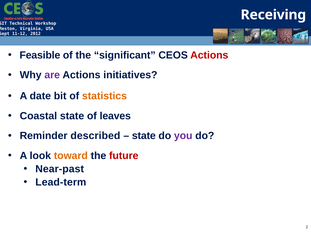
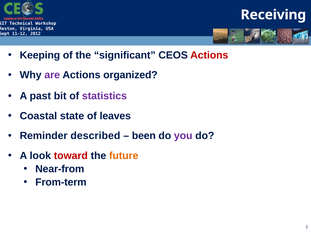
Feasible: Feasible -> Keeping
initiatives: initiatives -> organized
date: date -> past
statistics colour: orange -> purple
state at (144, 136): state -> been
toward colour: orange -> red
future colour: red -> orange
Near-past: Near-past -> Near-from
Lead-term: Lead-term -> From-term
